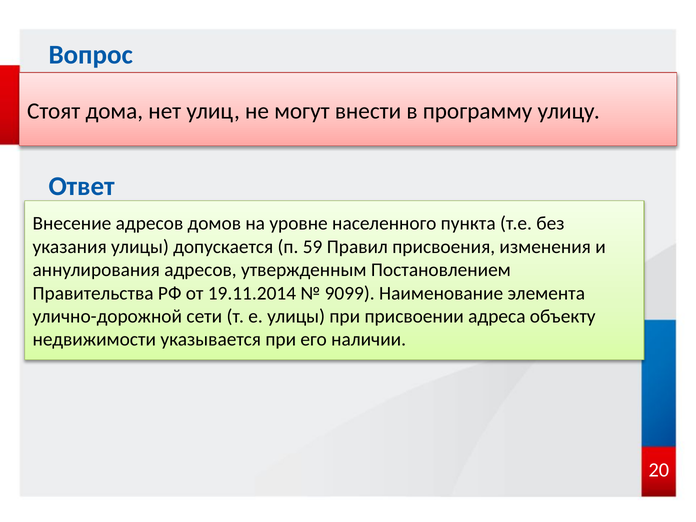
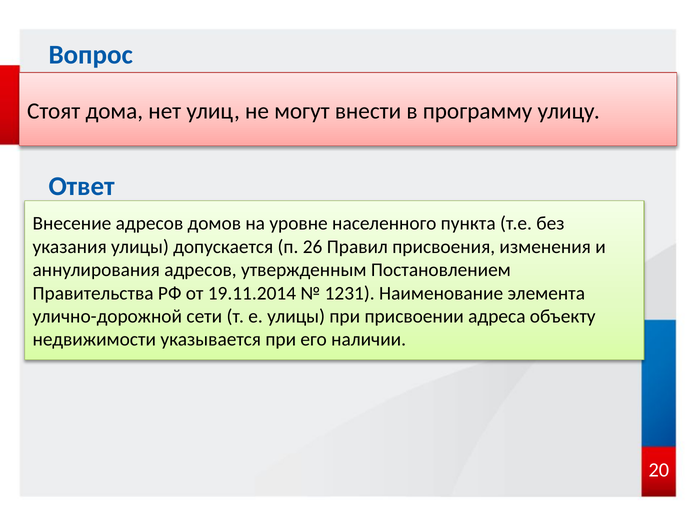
59: 59 -> 26
9099: 9099 -> 1231
